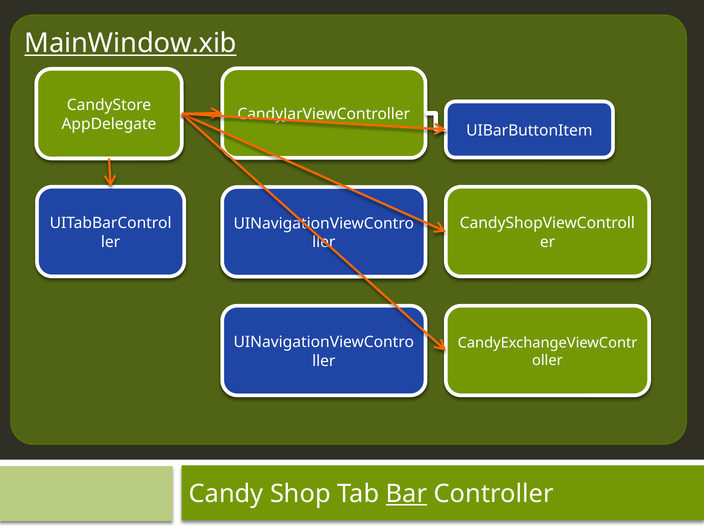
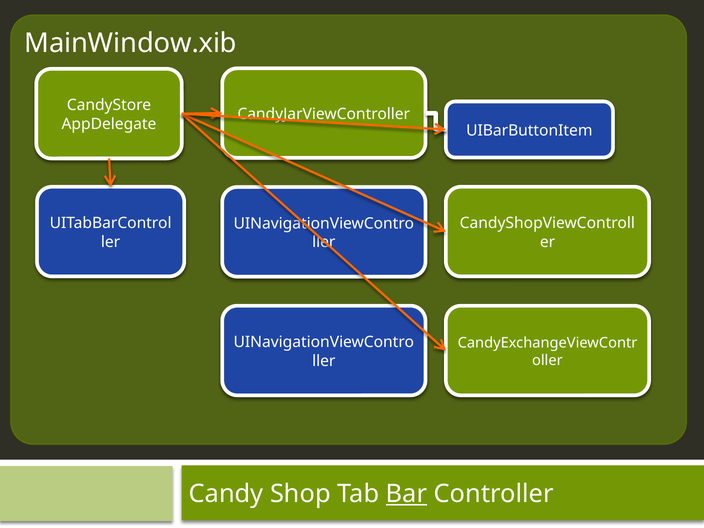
MainWindow.xib underline: present -> none
